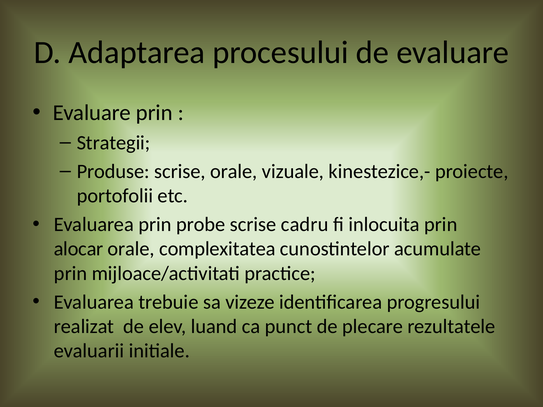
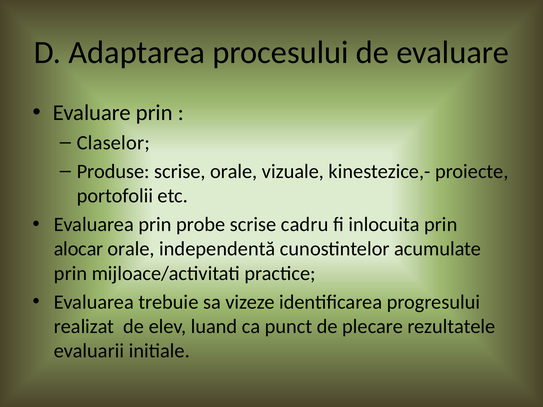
Strategii: Strategii -> Claselor
complexitatea: complexitatea -> independentă
